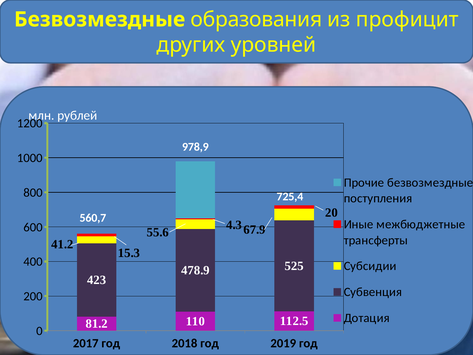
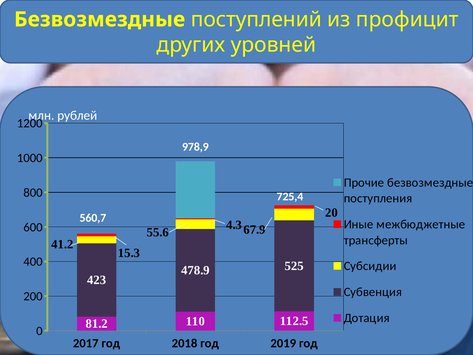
образования: образования -> поступлений
